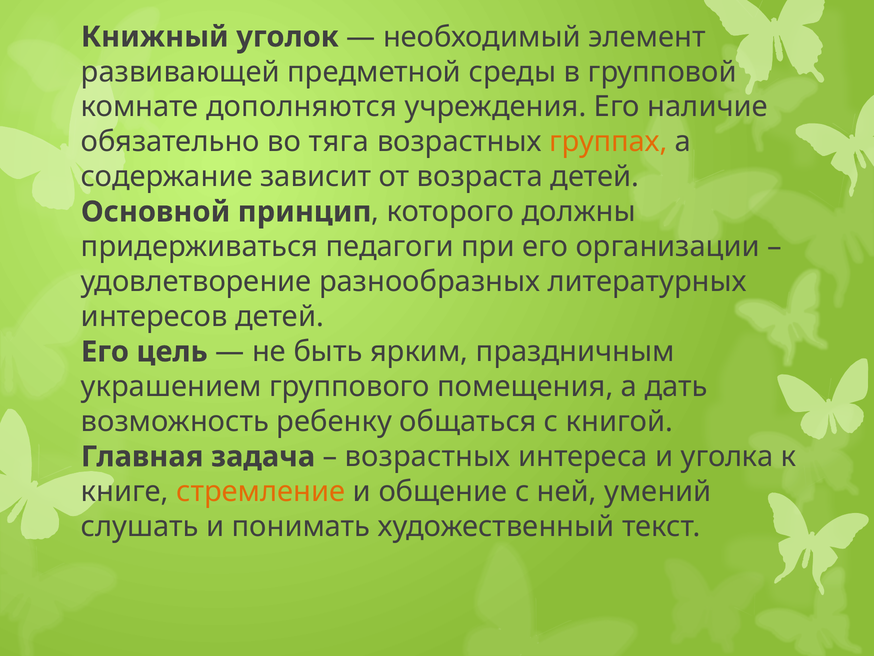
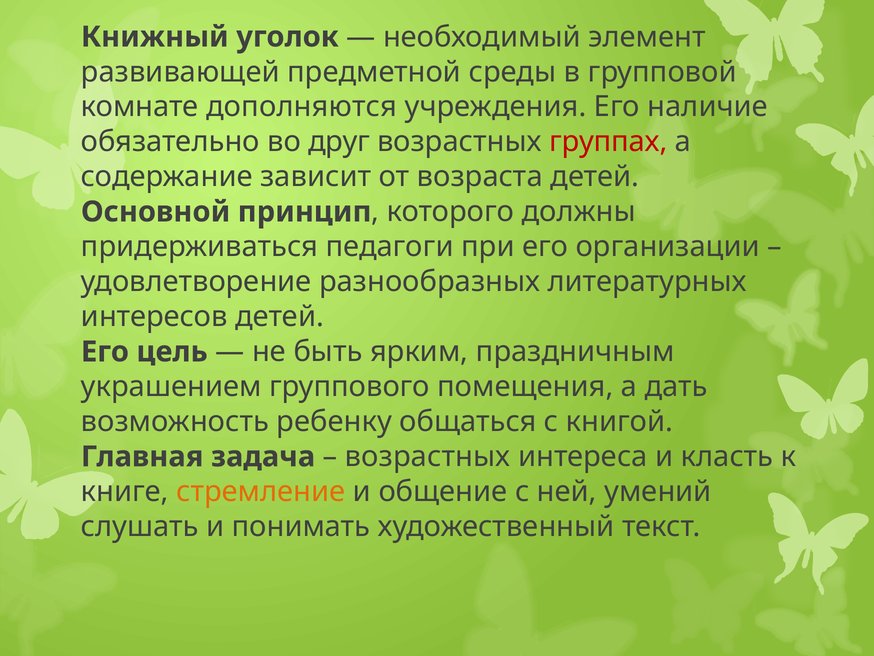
тяга: тяга -> друг
группах colour: orange -> red
уголка: уголка -> класть
